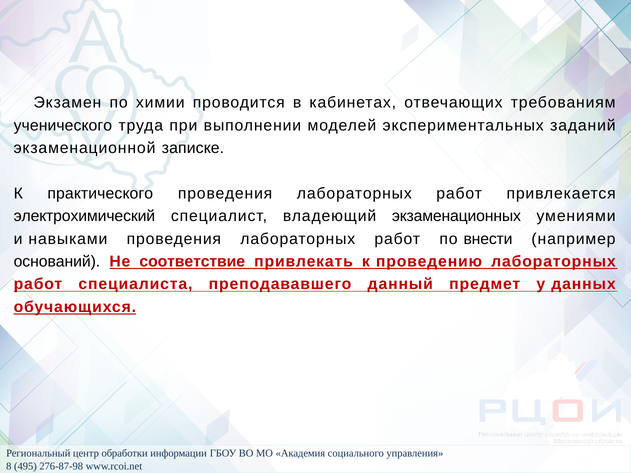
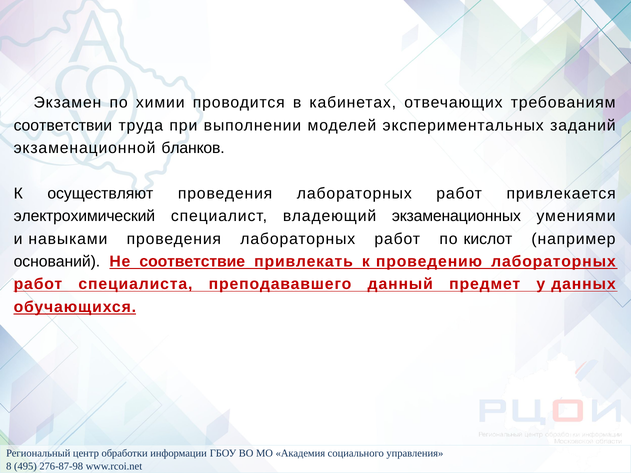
ученического: ученического -> соответствии
записке: записке -> бланков
практического: практического -> осуществляют
внести: внести -> кислот
